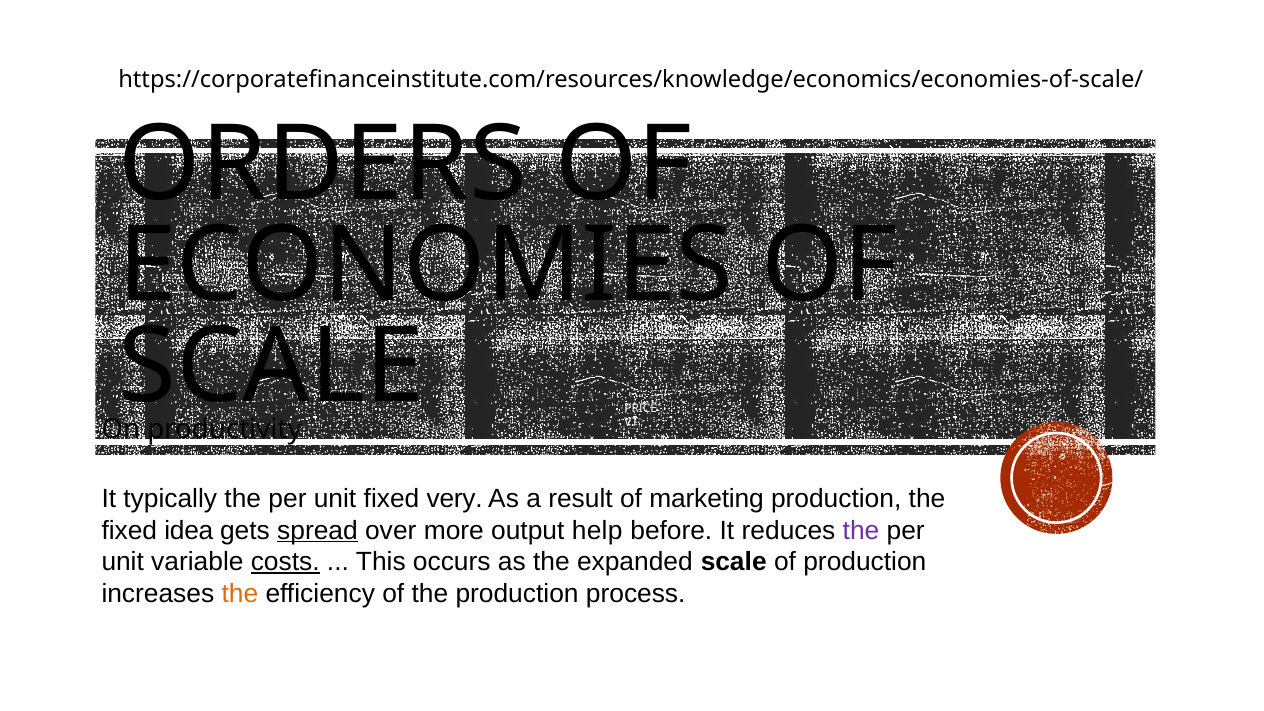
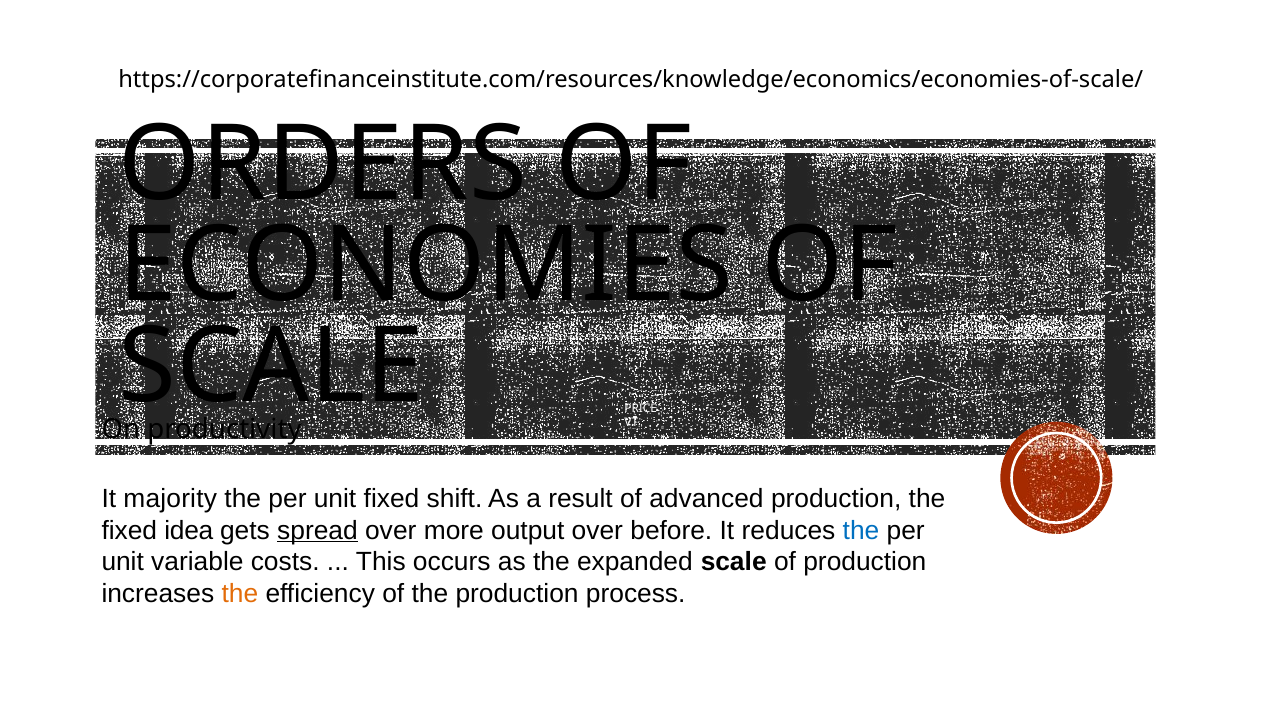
typically: typically -> majority
very: very -> shift
marketing: marketing -> advanced
output help: help -> over
the at (861, 530) colour: purple -> blue
costs underline: present -> none
